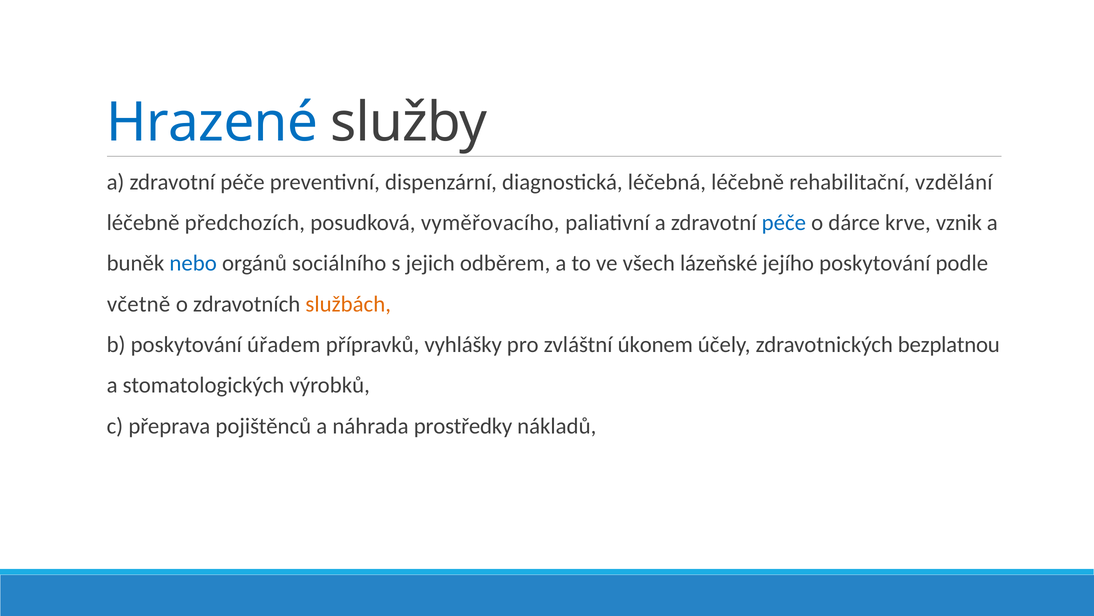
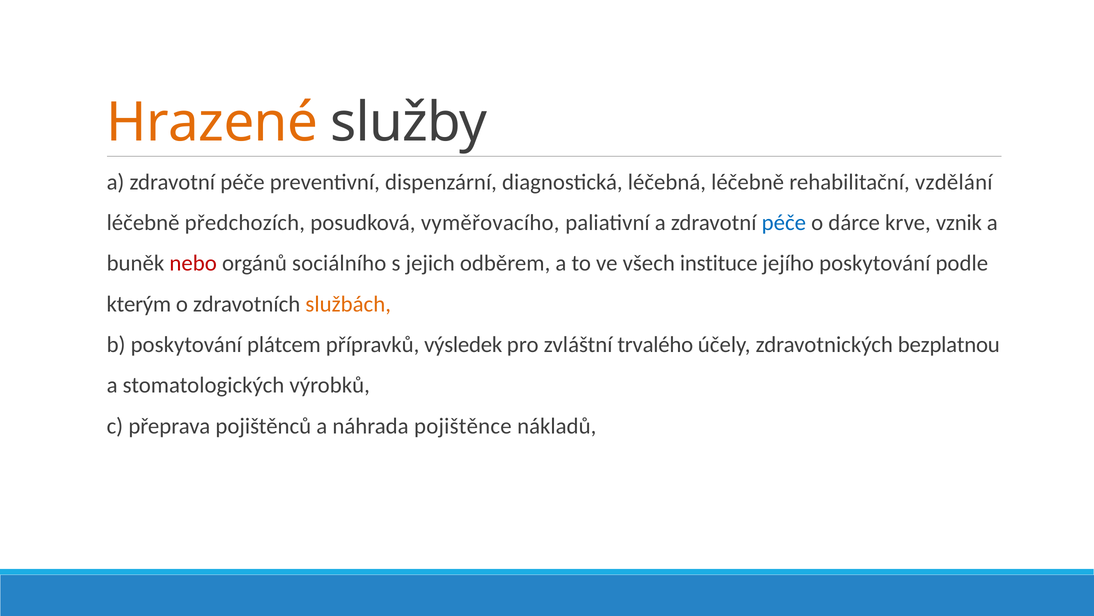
Hrazené colour: blue -> orange
nebo colour: blue -> red
lázeňské: lázeňské -> instituce
včetně: včetně -> kterým
úřadem: úřadem -> plátcem
vyhlášky: vyhlášky -> výsledek
úkonem: úkonem -> trvalého
prostředky: prostředky -> pojištěnce
